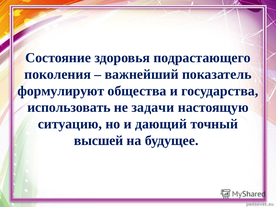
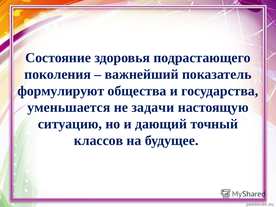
использовать: использовать -> уменьшается
высшей: высшей -> классов
